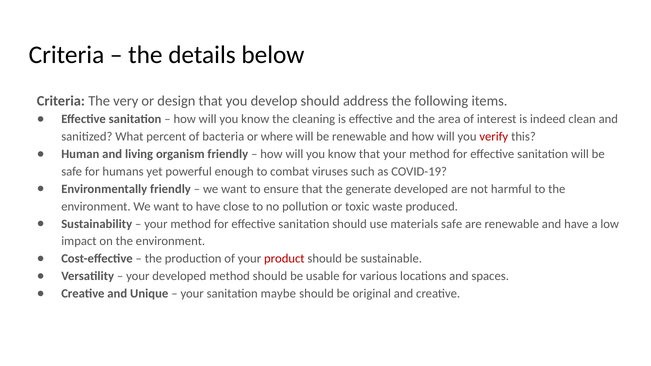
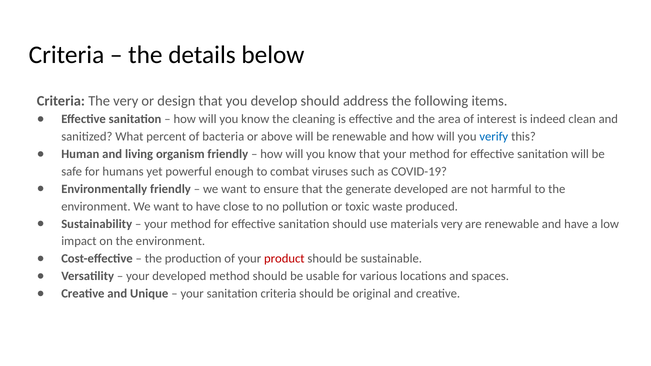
where: where -> above
verify colour: red -> blue
materials safe: safe -> very
sanitation maybe: maybe -> criteria
